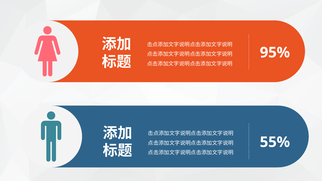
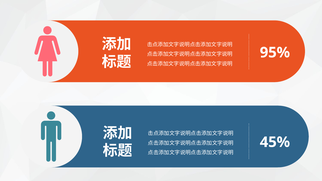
55%: 55% -> 45%
